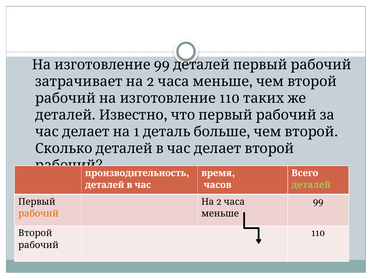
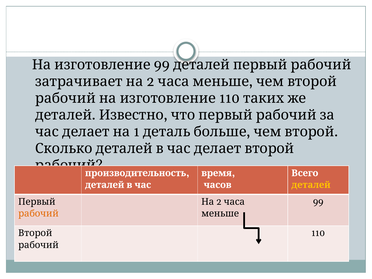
деталей at (311, 185) colour: light green -> yellow
